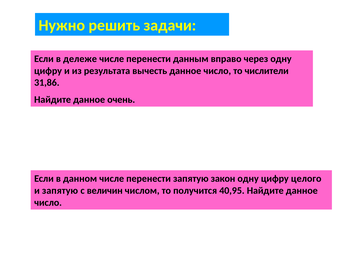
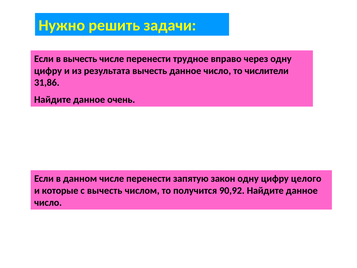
в дележе: дележе -> вычесть
данным: данным -> трудное
и запятую: запятую -> которые
с величин: величин -> вычесть
40,95: 40,95 -> 90,92
